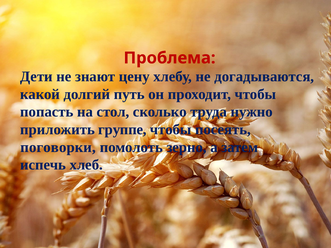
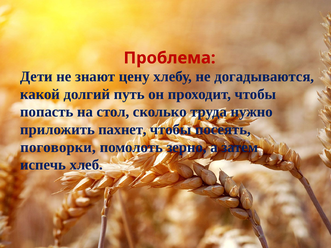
группе: группе -> пахнет
